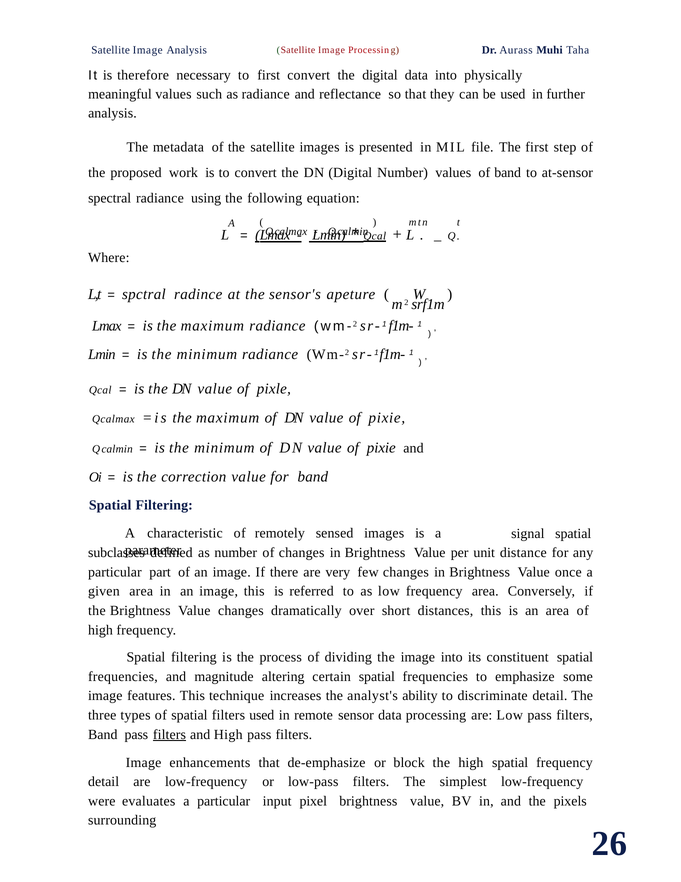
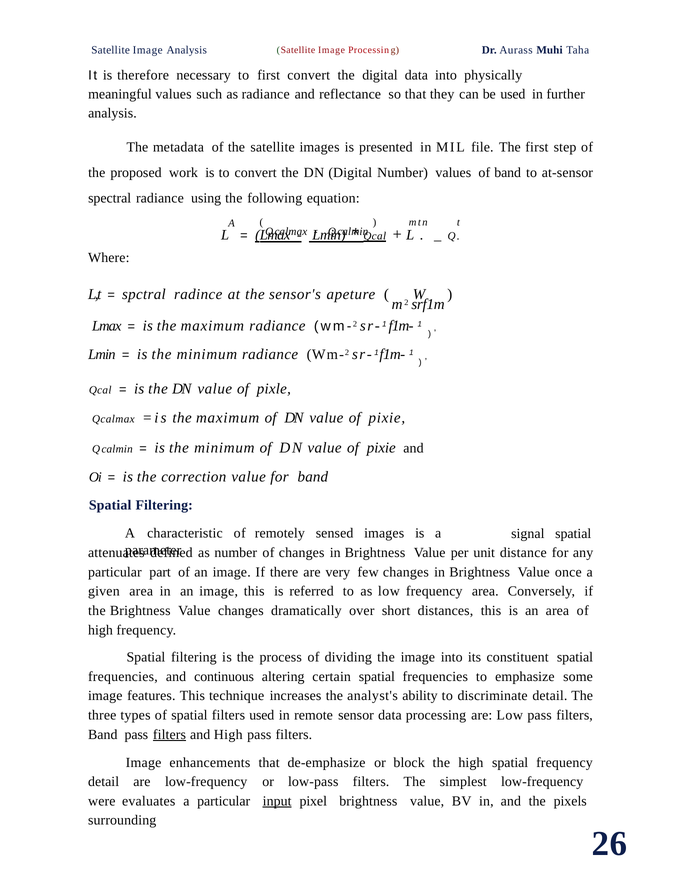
subclasses: subclasses -> attenuates
magnitude: magnitude -> continuous
input underline: none -> present
